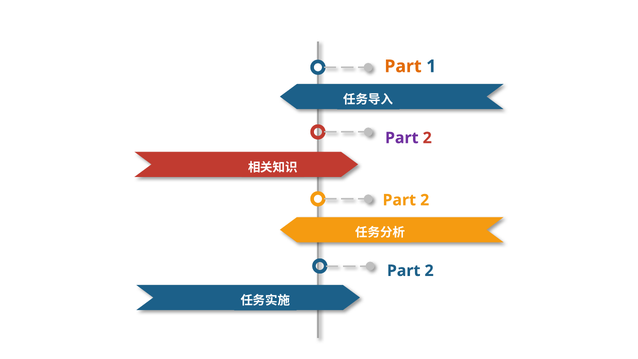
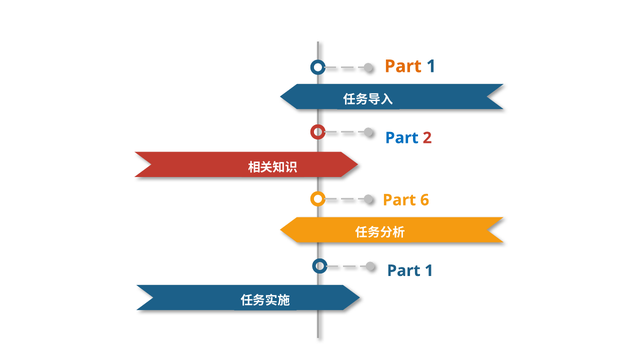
Part at (402, 138) colour: purple -> blue
2 at (425, 200): 2 -> 6
2 at (429, 271): 2 -> 1
